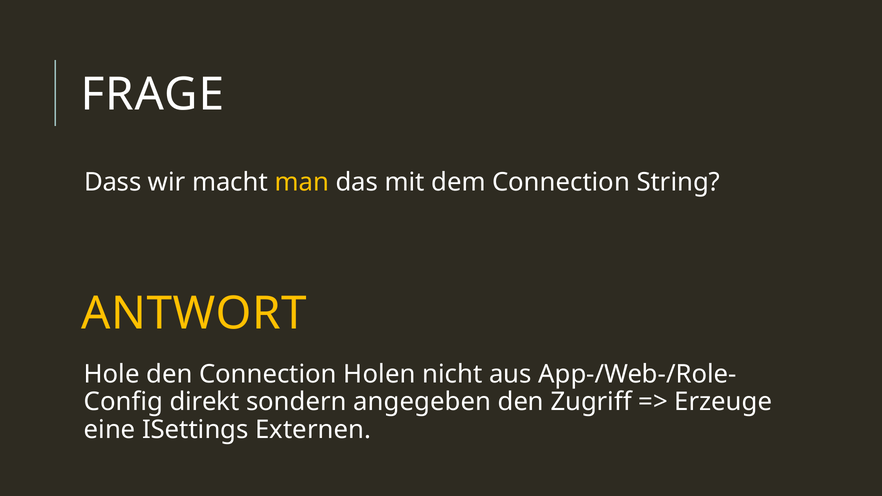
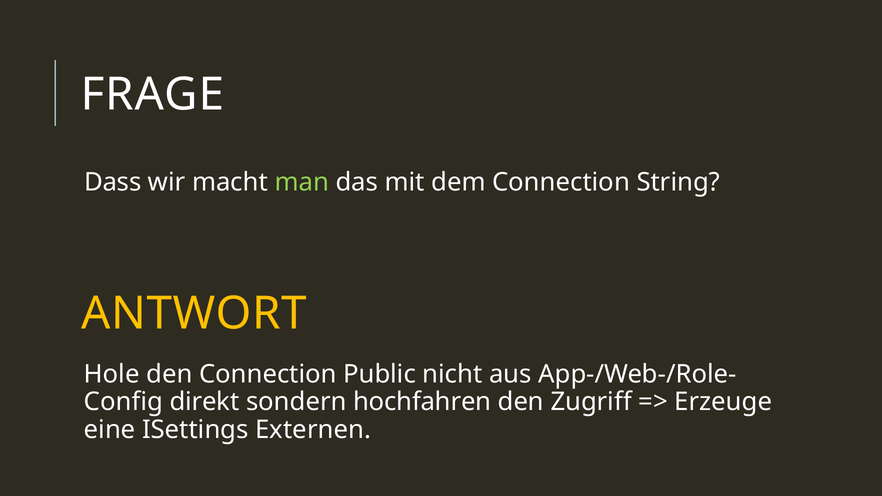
man colour: yellow -> light green
Holen: Holen -> Public
angegeben: angegeben -> hochfahren
